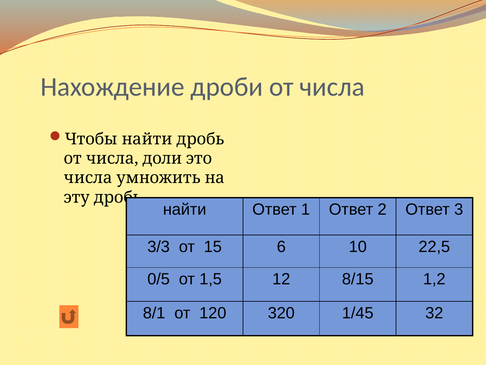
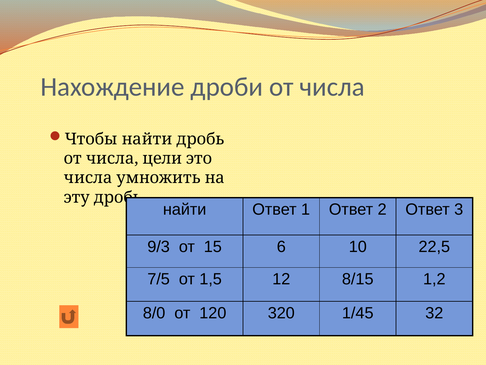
доли: доли -> цели
3/3: 3/3 -> 9/3
0/5: 0/5 -> 7/5
8/1: 8/1 -> 8/0
